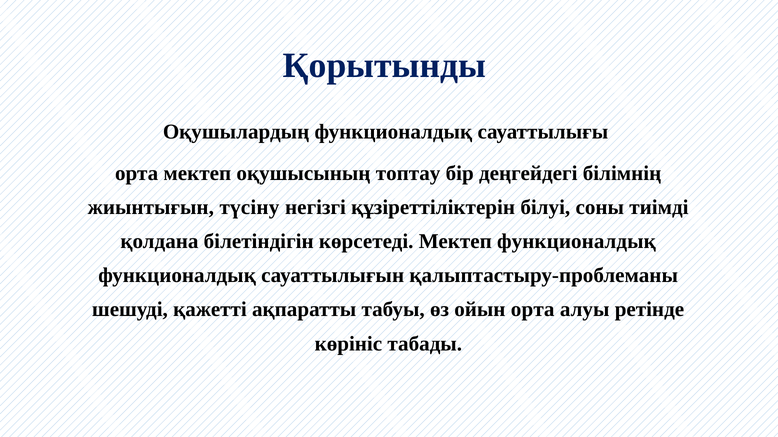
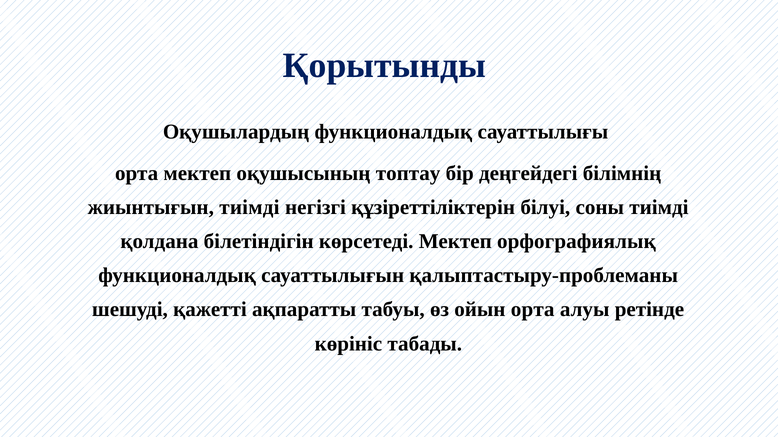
жиынтығын түсіну: түсіну -> тиімді
Мектеп функционалдық: функционалдық -> орфографиялық
